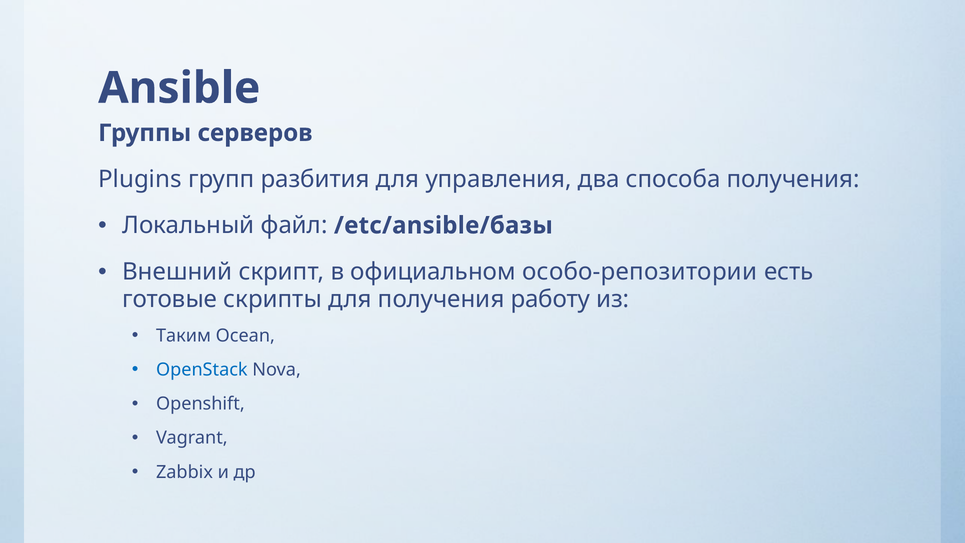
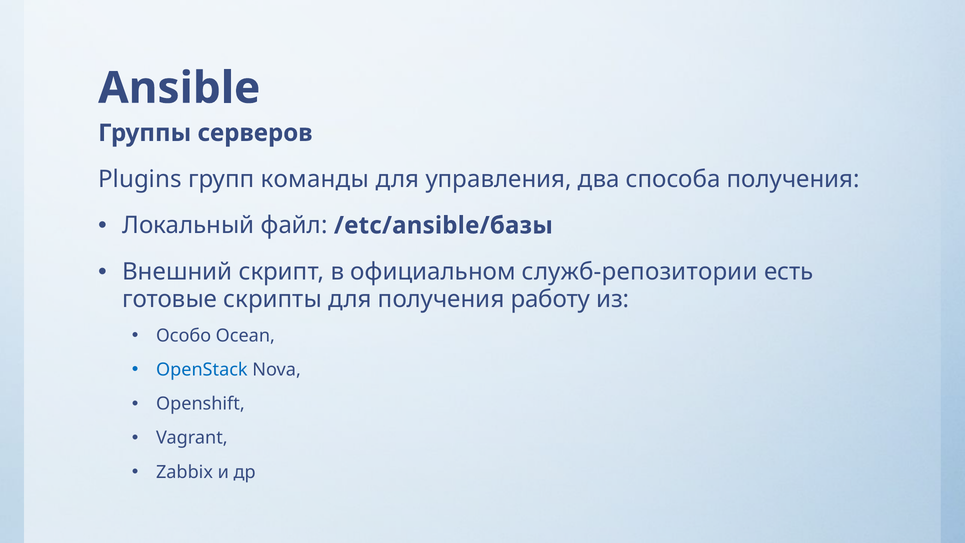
разбития: разбития -> команды
особо-репозитории: особо-репозитории -> служб-репозитории
Таким: Таким -> Особо
